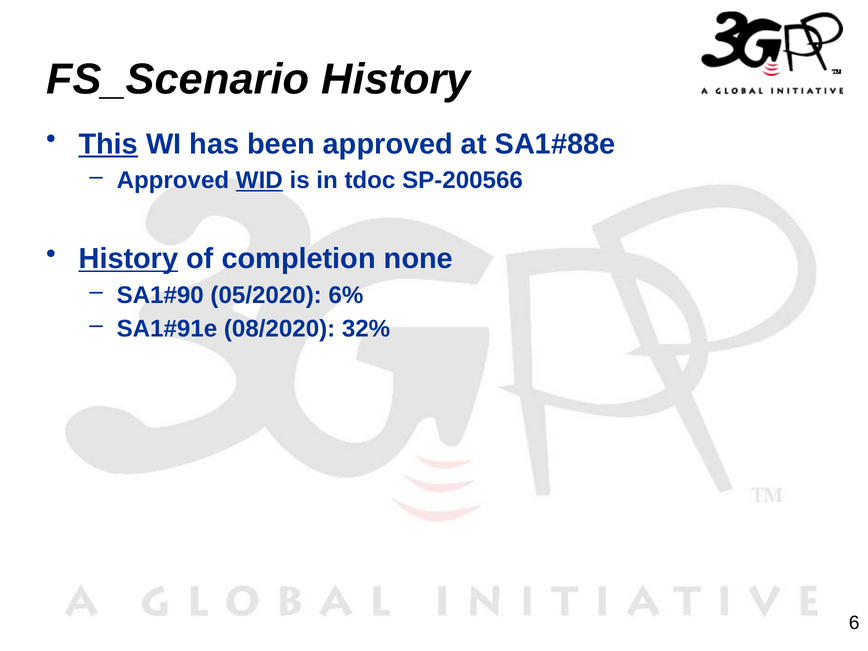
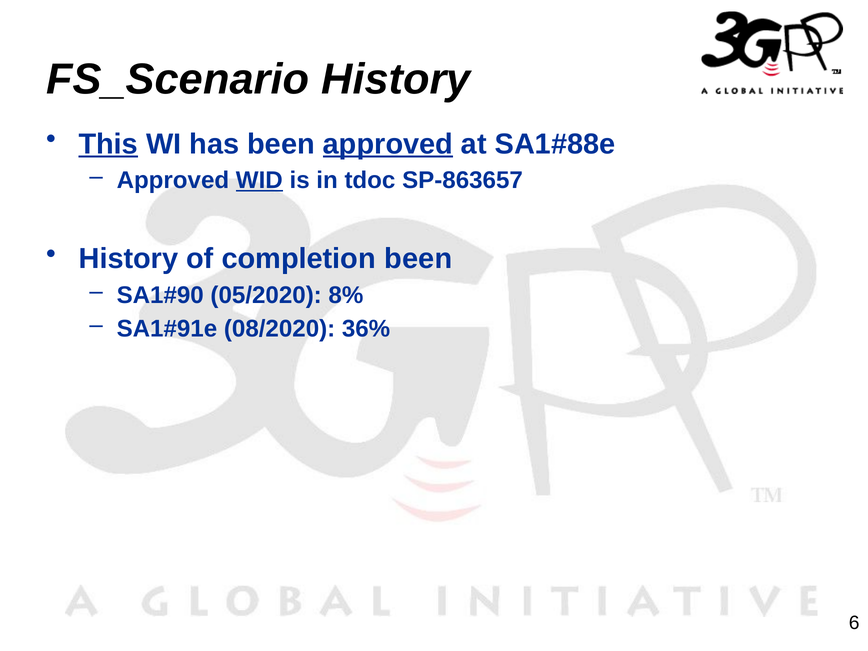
approved at (388, 144) underline: none -> present
SP-200566: SP-200566 -> SP-863657
History at (128, 259) underline: present -> none
completion none: none -> been
6%: 6% -> 8%
32%: 32% -> 36%
